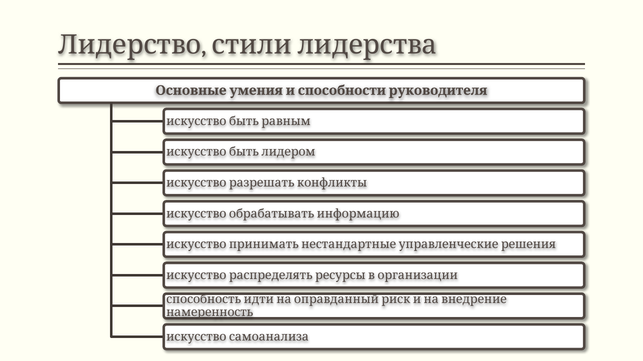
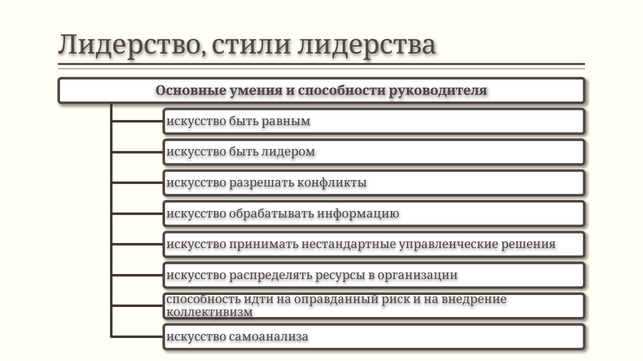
намеренность: намеренность -> коллективизм
